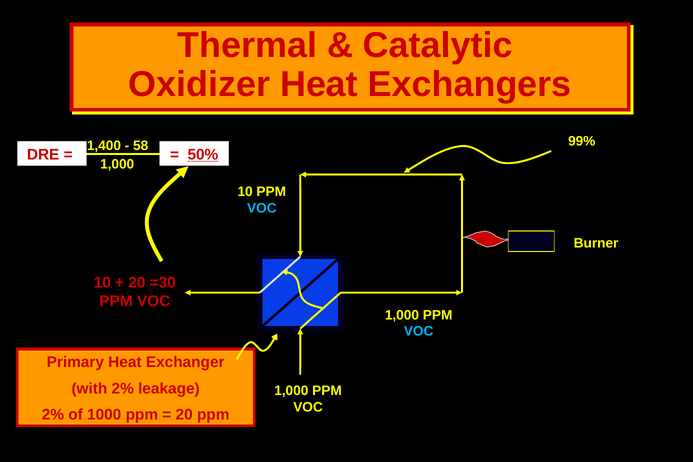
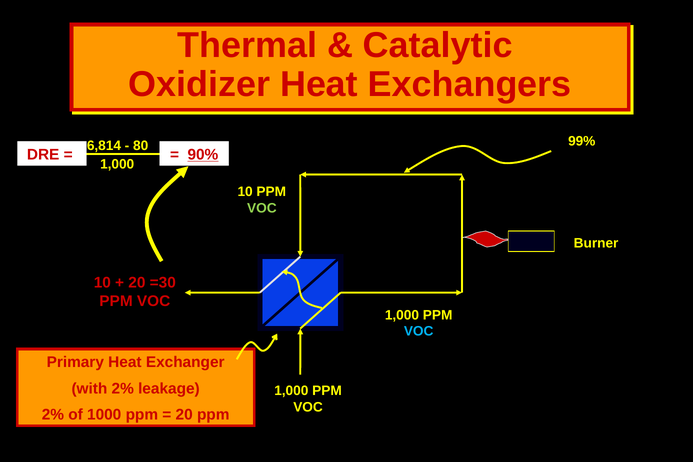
1,400: 1,400 -> 6,814
58: 58 -> 80
50%: 50% -> 90%
VOC at (262, 208) colour: light blue -> light green
